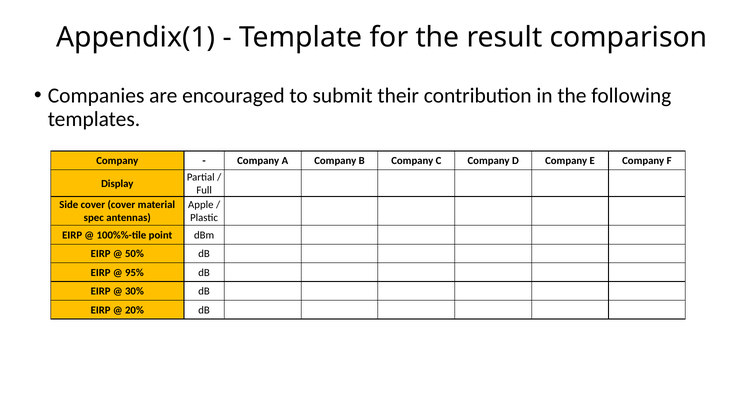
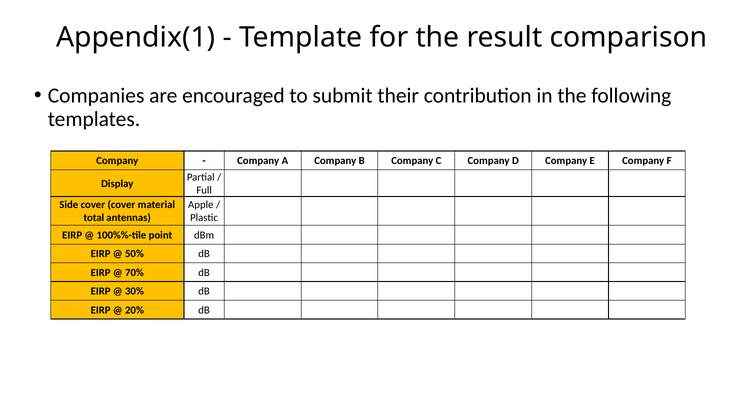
spec: spec -> total
95%: 95% -> 70%
